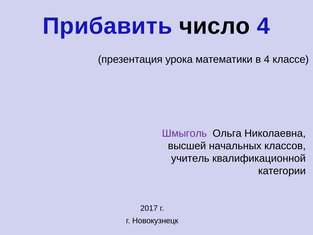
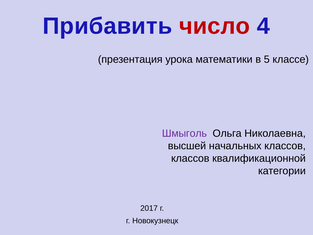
число colour: black -> red
в 4: 4 -> 5
учитель at (190, 158): учитель -> классов
